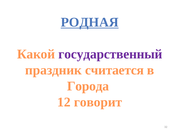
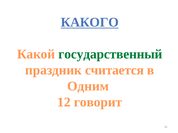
РОДНАЯ: РОДНАЯ -> КАКОГО
государственный colour: purple -> green
Города: Города -> Одним
